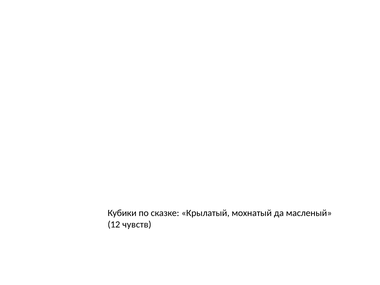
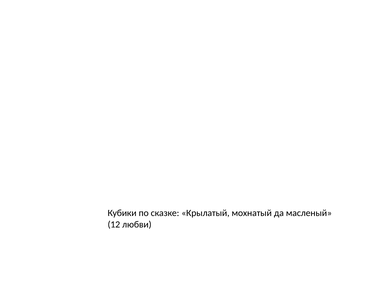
чувств: чувств -> любви
